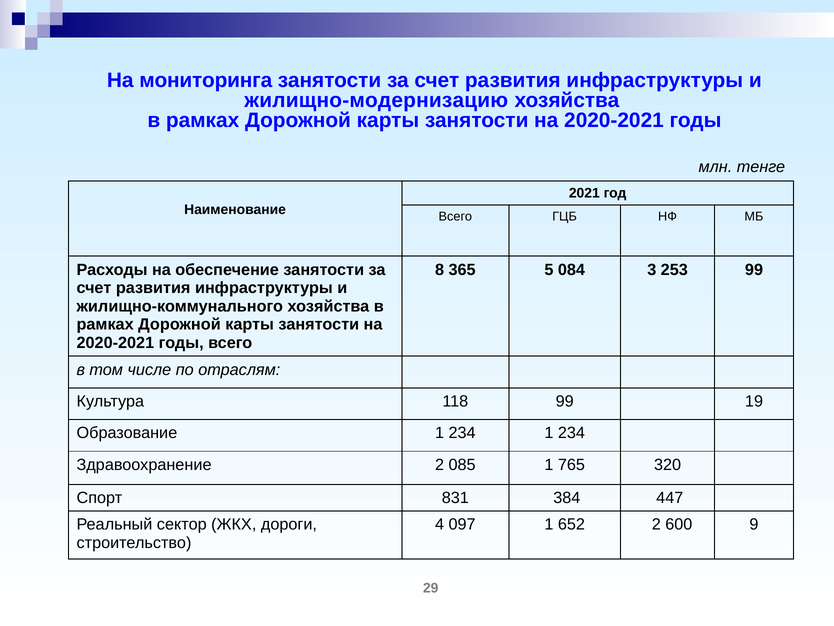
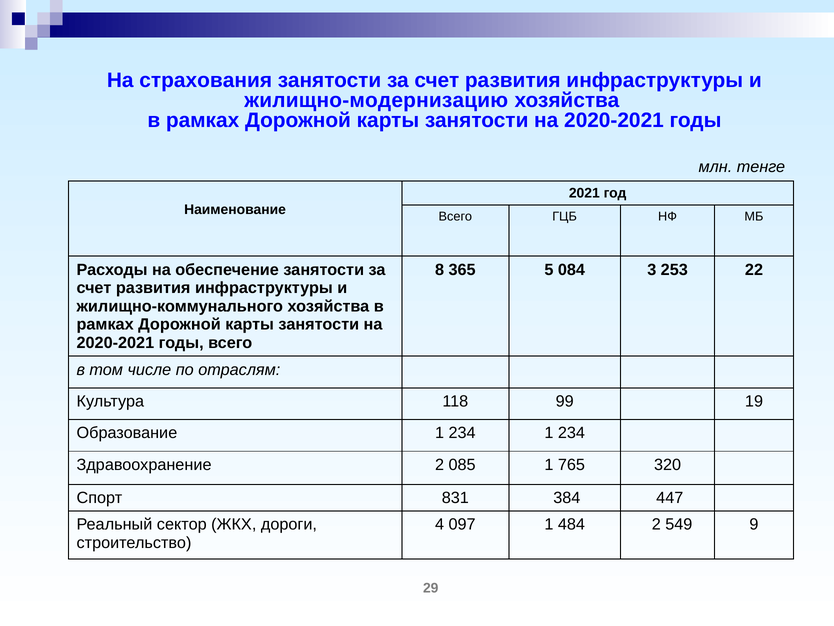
мониторинга: мониторинга -> страхования
253 99: 99 -> 22
652: 652 -> 484
600: 600 -> 549
